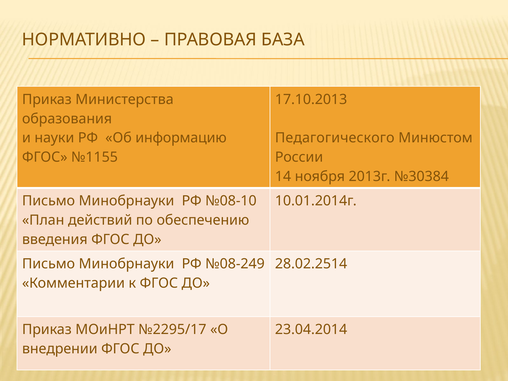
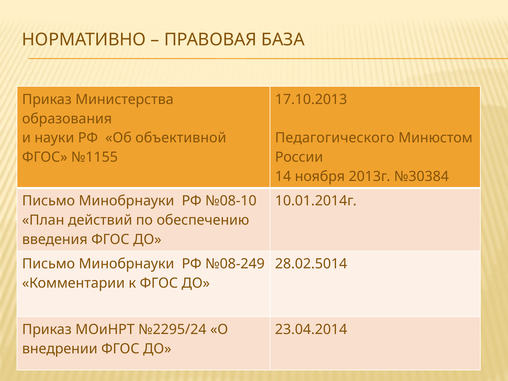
информацию: информацию -> объективной
28.02.2514: 28.02.2514 -> 28.02.5014
№2295/17: №2295/17 -> №2295/24
